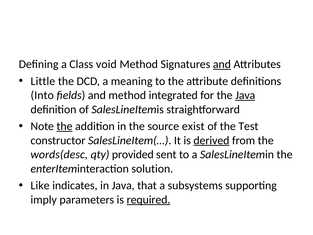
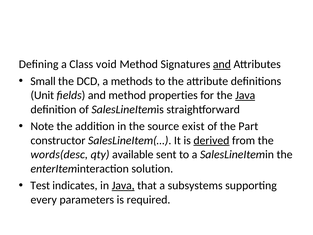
Little: Little -> Small
meaning: meaning -> methods
Into: Into -> Unit
integrated: integrated -> properties
the at (65, 126) underline: present -> none
Test: Test -> Part
provided: provided -> available
Like: Like -> Test
Java at (123, 185) underline: none -> present
imply: imply -> every
required underline: present -> none
